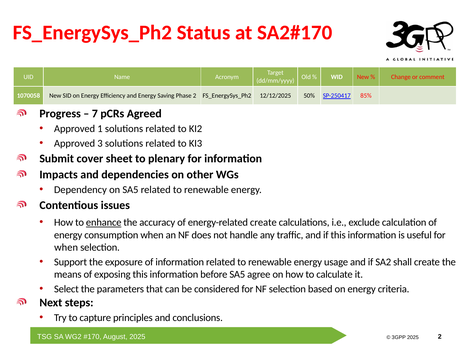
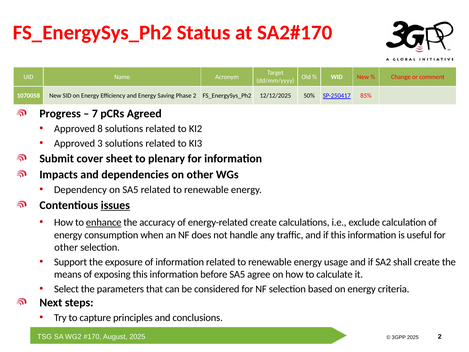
1: 1 -> 8
issues underline: none -> present
when at (66, 247): when -> other
